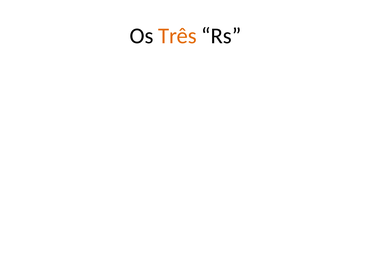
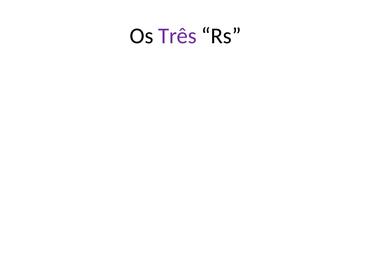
Três colour: orange -> purple
